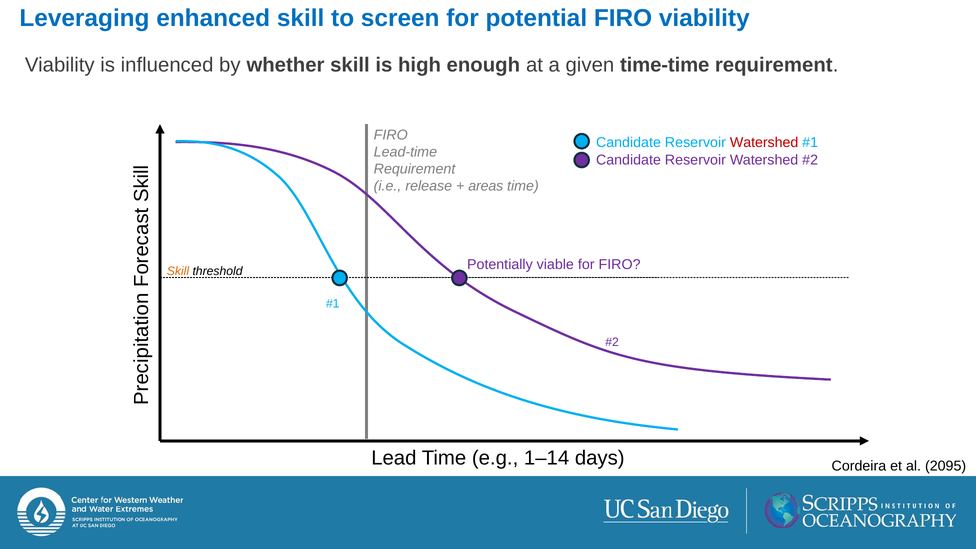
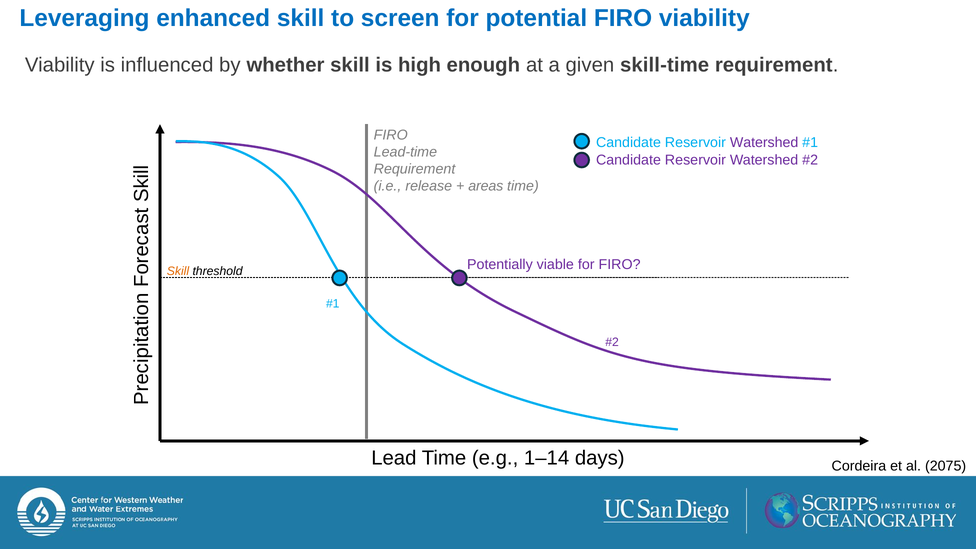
time-time: time-time -> skill-time
Watershed at (764, 143) colour: red -> purple
2095: 2095 -> 2075
